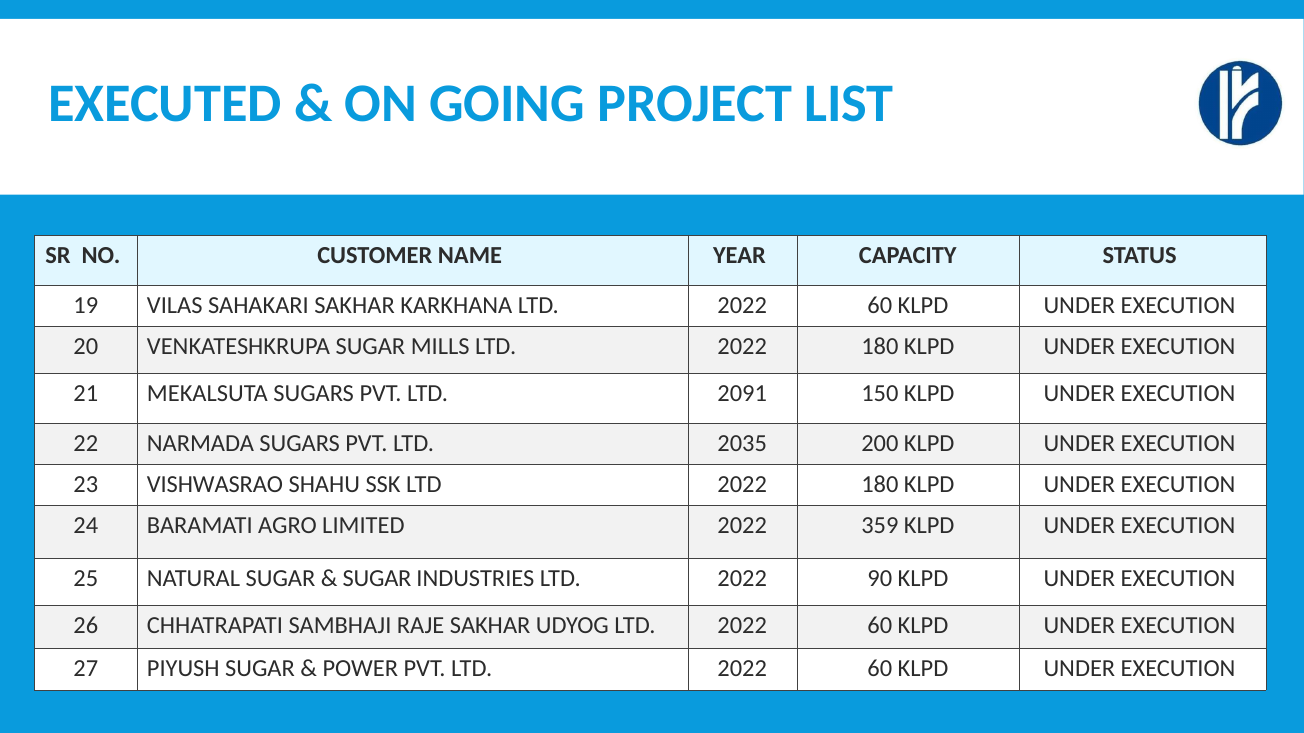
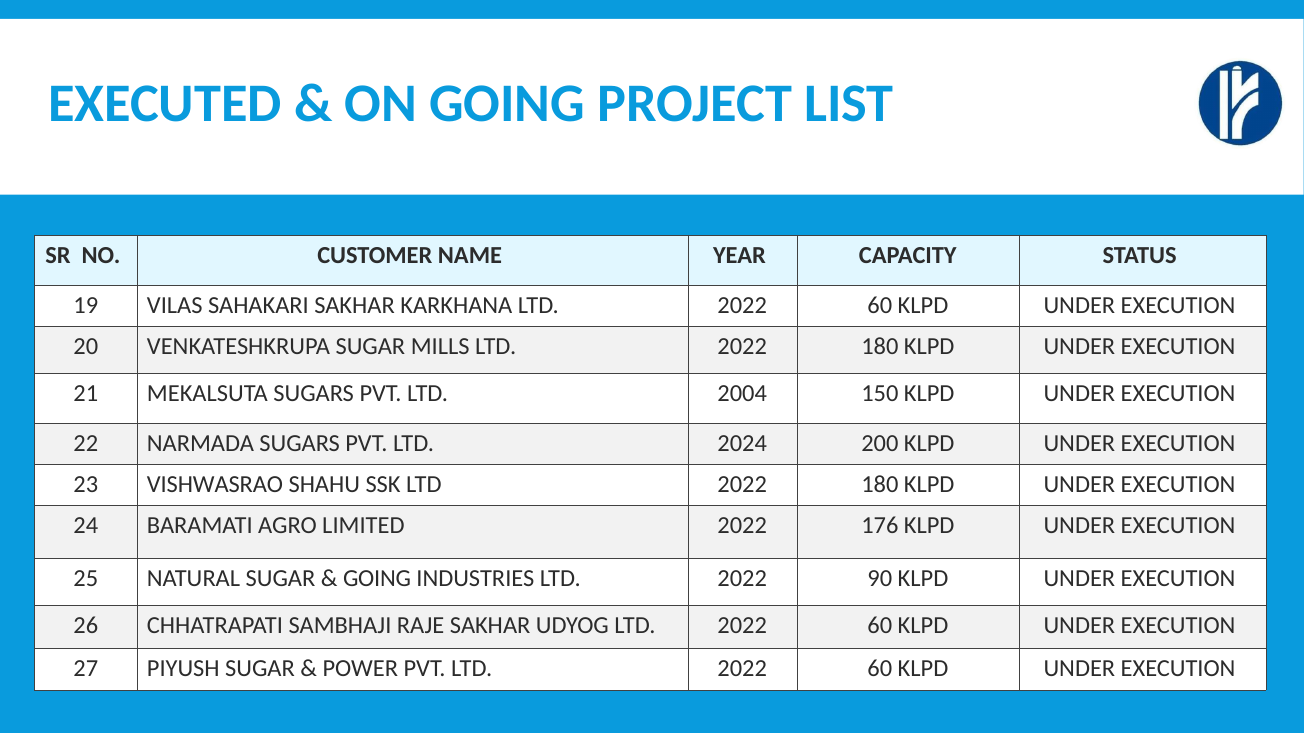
2091: 2091 -> 2004
2035: 2035 -> 2024
359: 359 -> 176
SUGAR at (377, 579): SUGAR -> GOING
